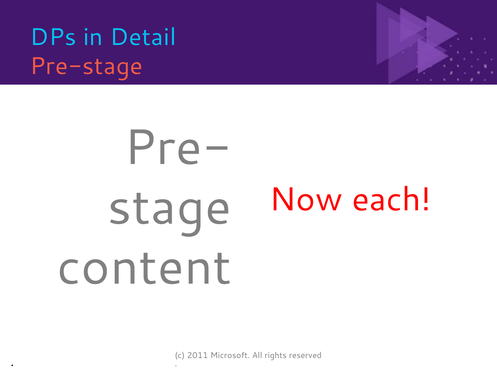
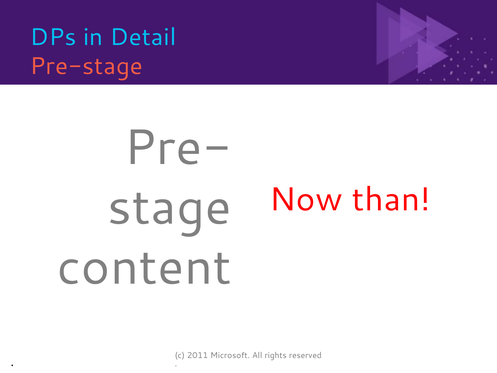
each: each -> than
